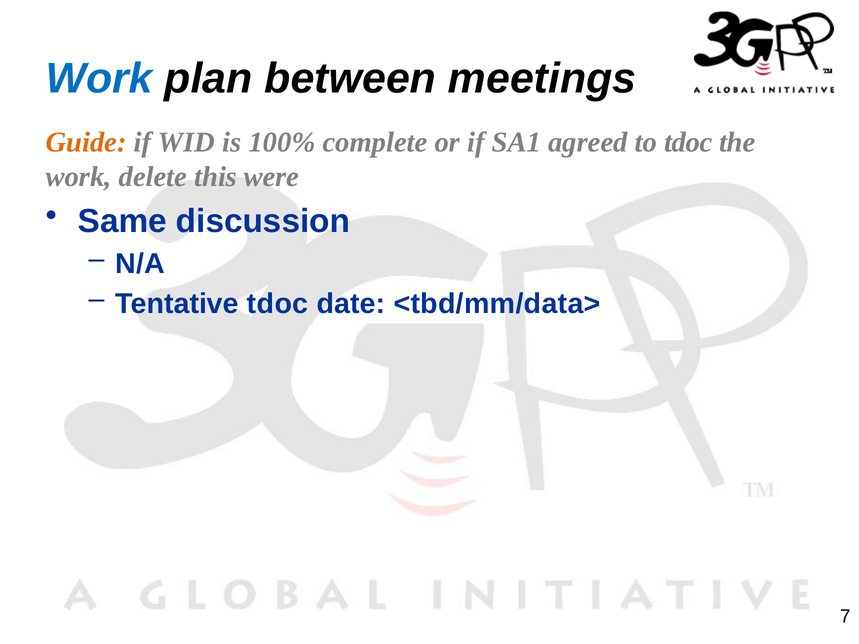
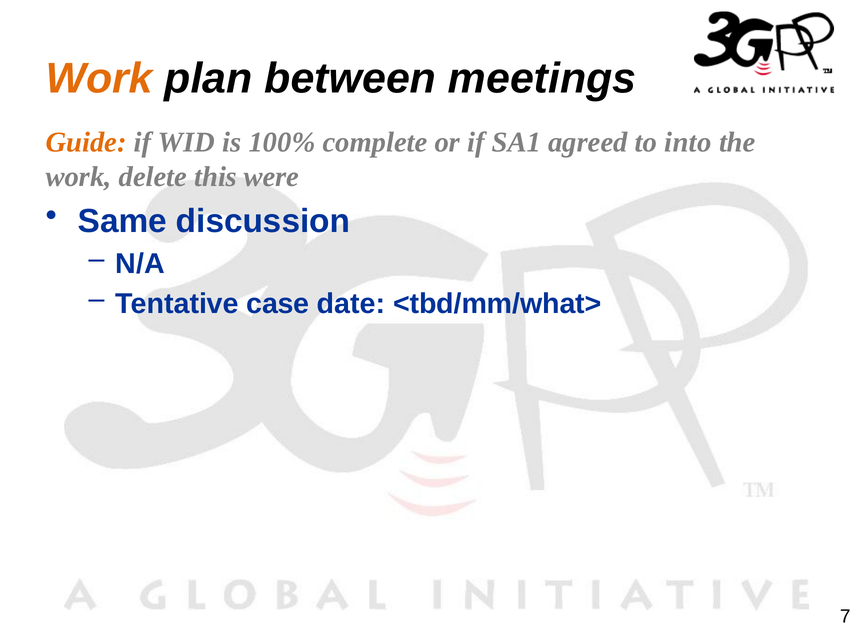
Work at (99, 79) colour: blue -> orange
to tdoc: tdoc -> into
Tentative tdoc: tdoc -> case
<tbd/mm/data>: <tbd/mm/data> -> <tbd/mm/what>
